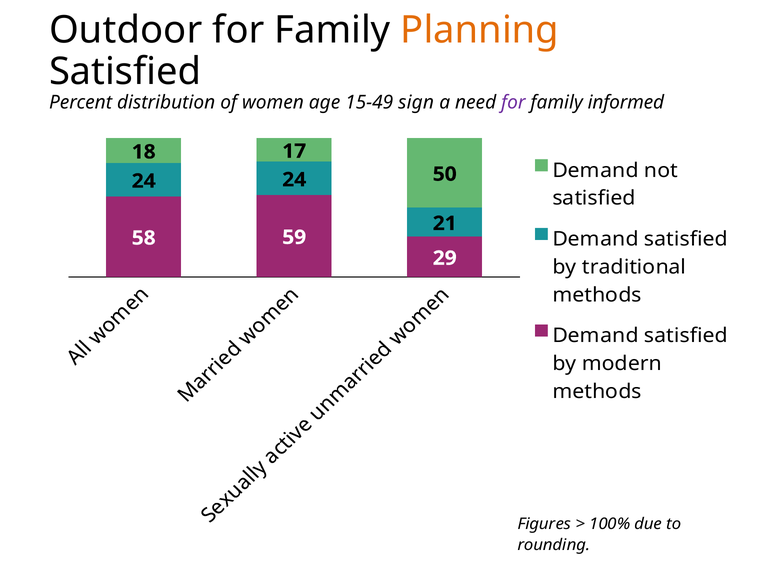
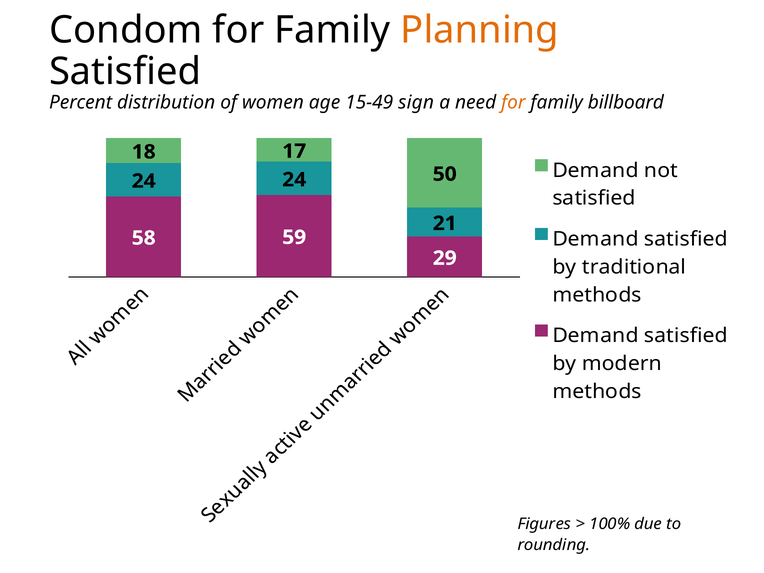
Outdoor: Outdoor -> Condom
for at (513, 102) colour: purple -> orange
informed: informed -> billboard
